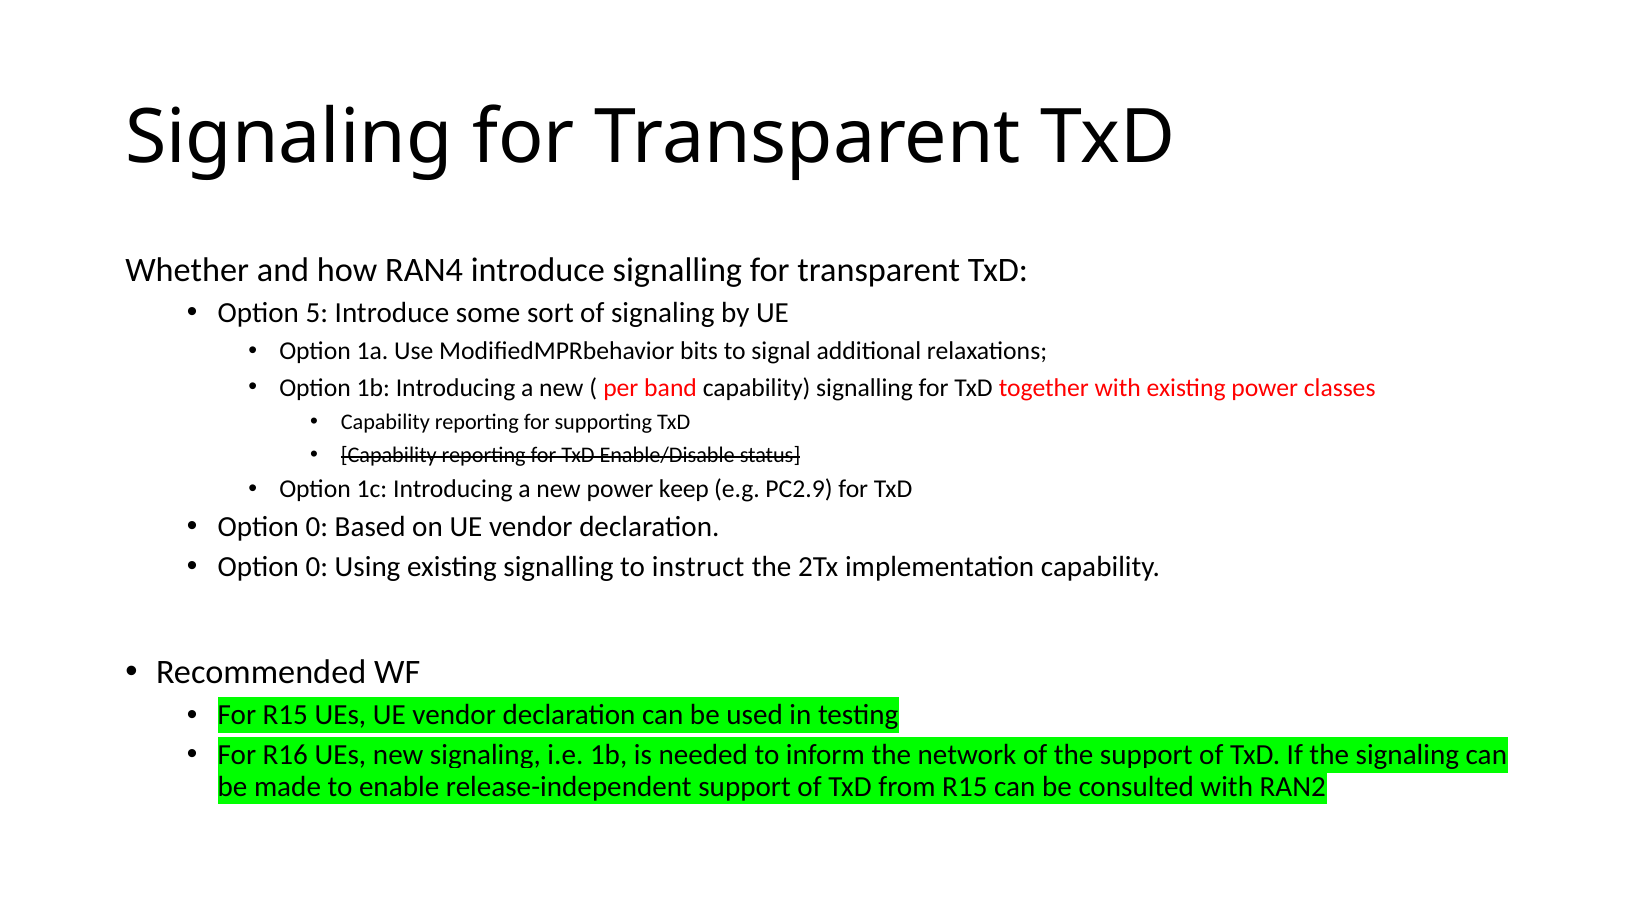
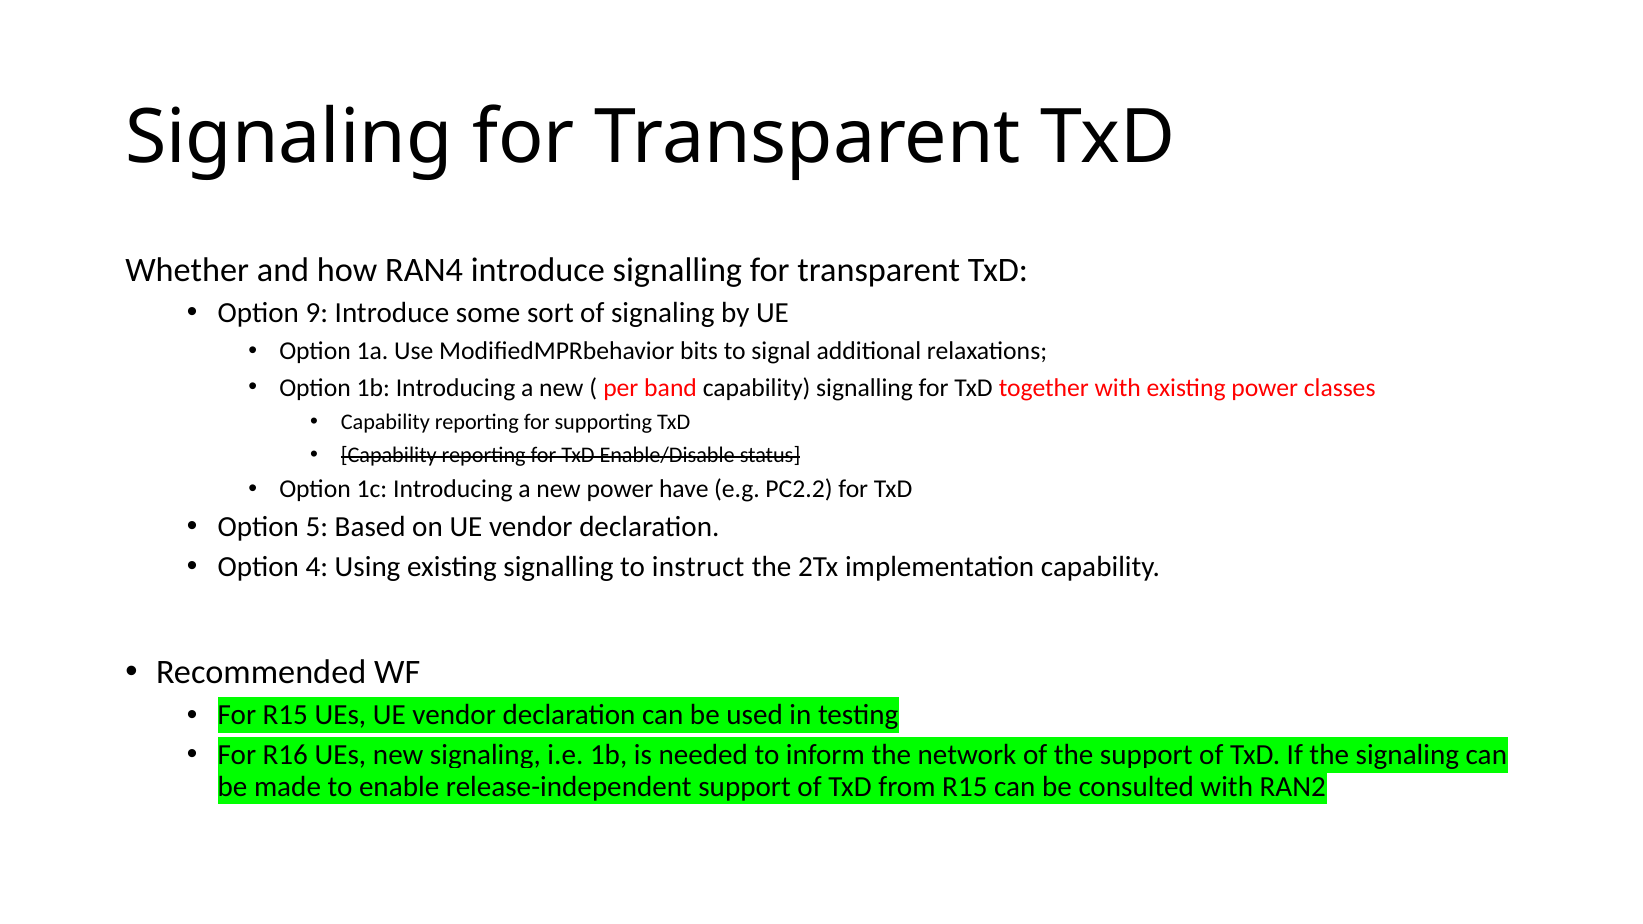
5: 5 -> 9
keep: keep -> have
PC2.9: PC2.9 -> PC2.2
0 at (317, 527): 0 -> 5
0 at (317, 567): 0 -> 4
